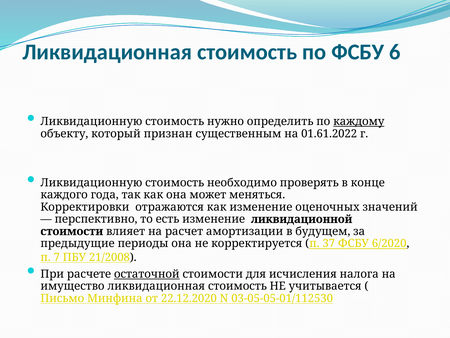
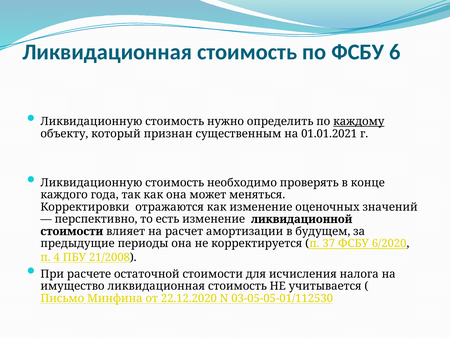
01.61.2022: 01.61.2022 -> 01.01.2021
7: 7 -> 4
остаточной underline: present -> none
